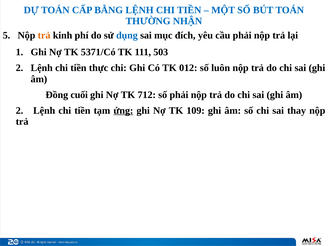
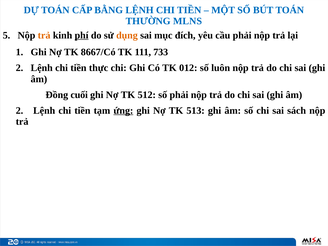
NHẬN: NHẬN -> MLNS
phí underline: none -> present
dụng colour: blue -> orange
5371/Có: 5371/Có -> 8667/Có
503: 503 -> 733
712: 712 -> 512
109: 109 -> 513
thay: thay -> sách
